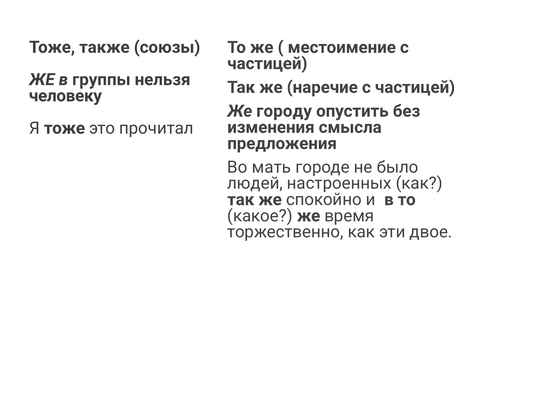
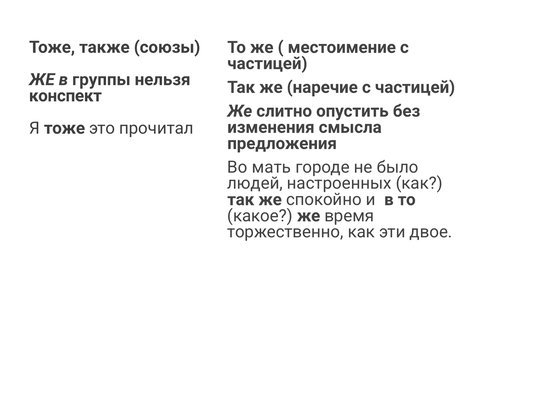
человеку: человеку -> конспект
городу: городу -> слитно
